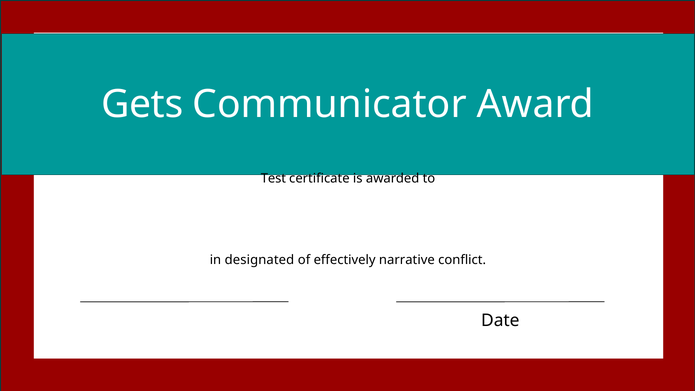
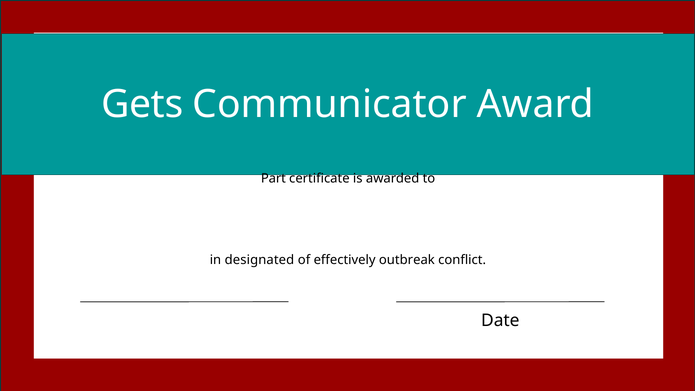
Test: Test -> Part
narrative: narrative -> outbreak
